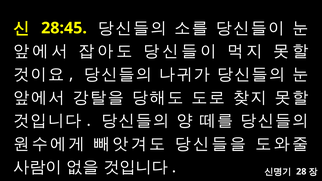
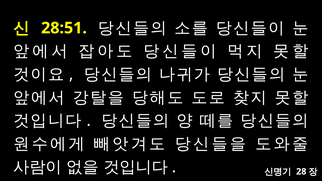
28:45: 28:45 -> 28:51
